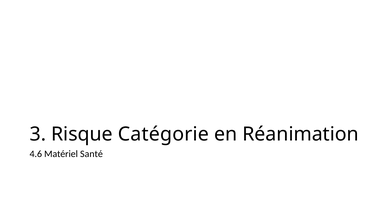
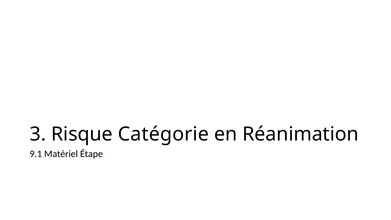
4.6: 4.6 -> 9.1
Santé: Santé -> Étape
